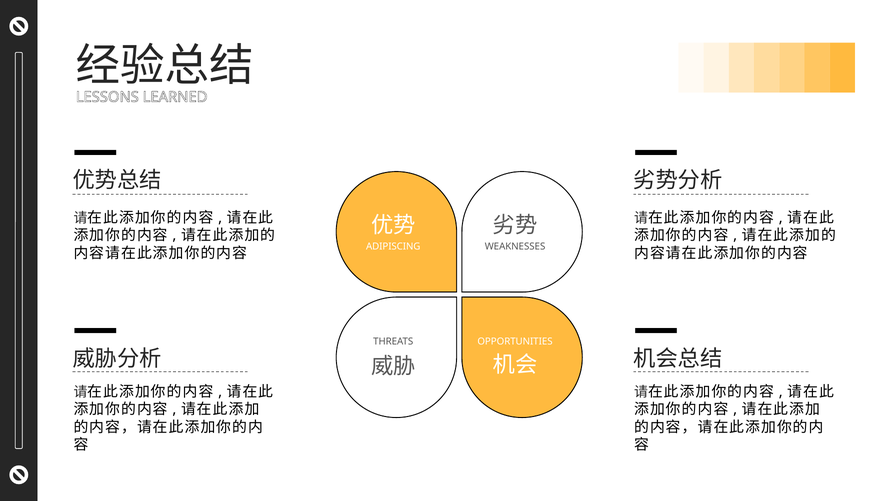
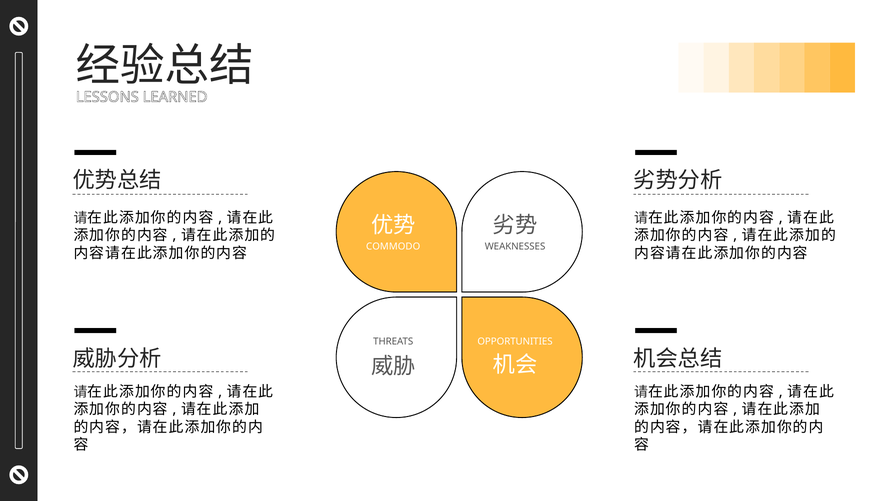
ADIPISCING: ADIPISCING -> COMMODO
